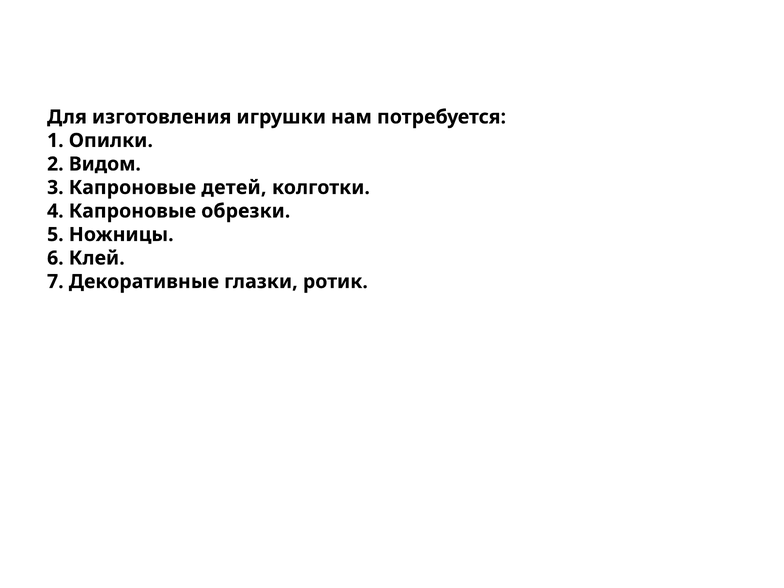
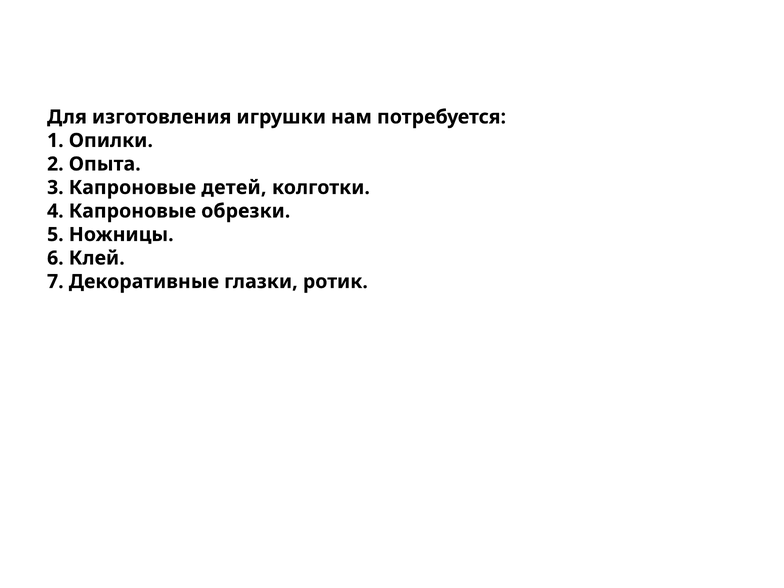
Видом: Видом -> Опыта
